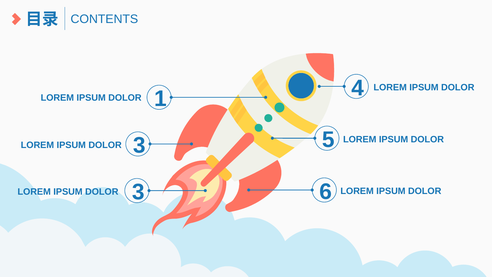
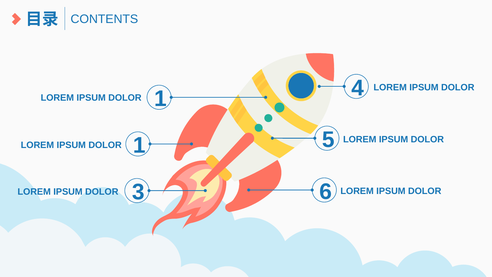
DOLOR 3: 3 -> 1
